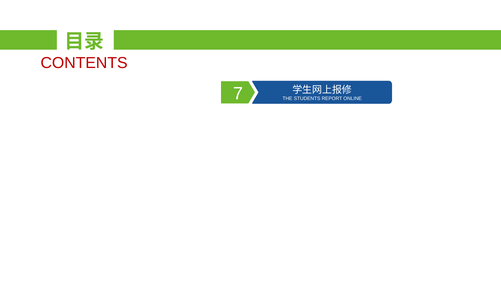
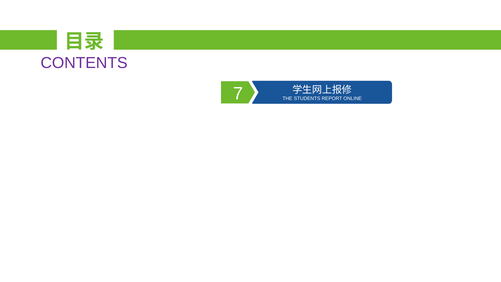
CONTENTS colour: red -> purple
